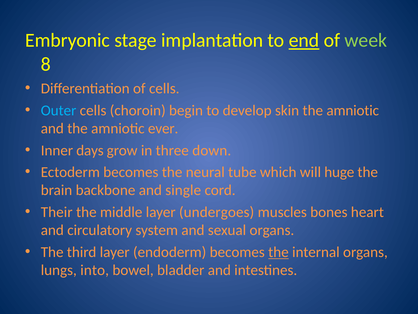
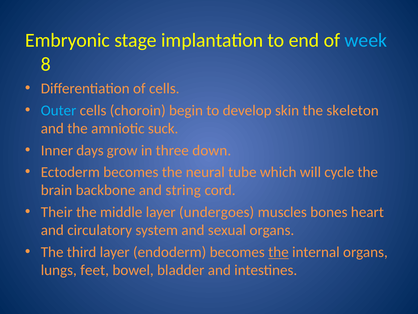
end underline: present -> none
week colour: light green -> light blue
amniotic at (353, 110): amniotic -> skeleton
ever: ever -> suck
huge: huge -> cycle
single: single -> string
into: into -> feet
